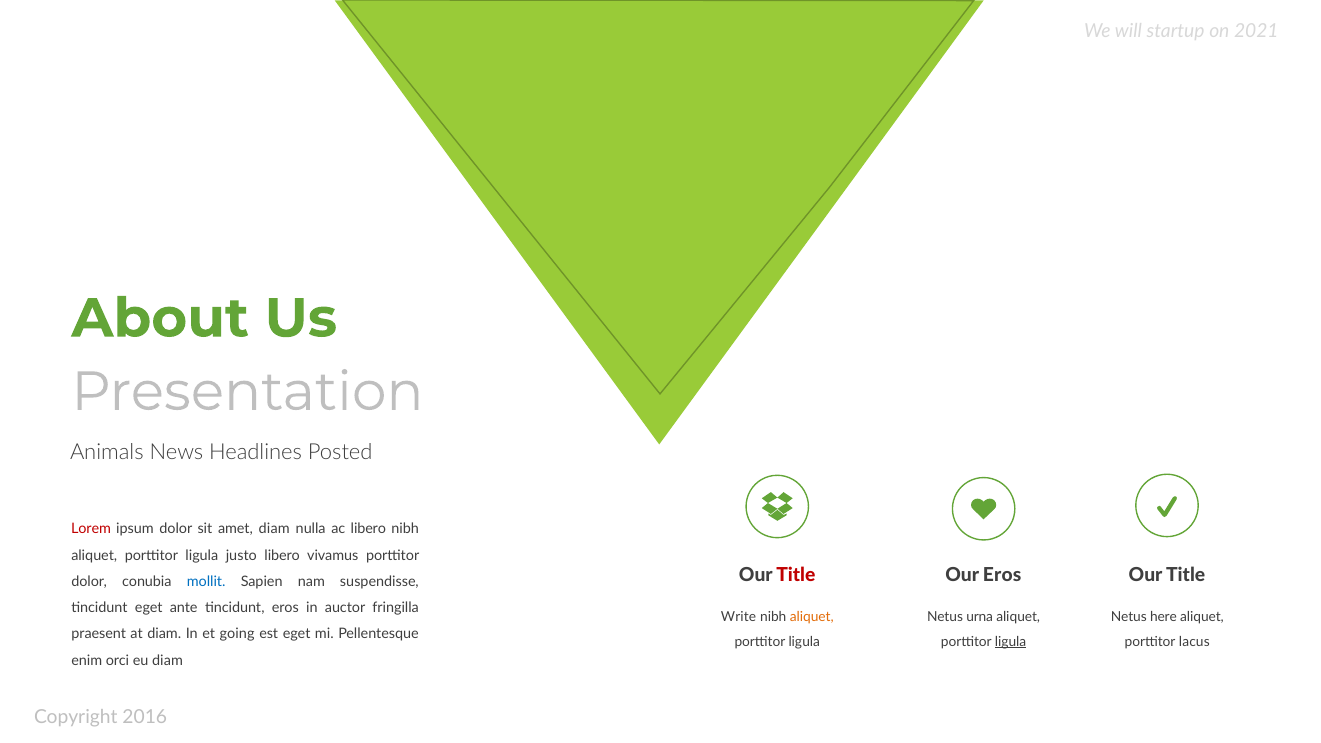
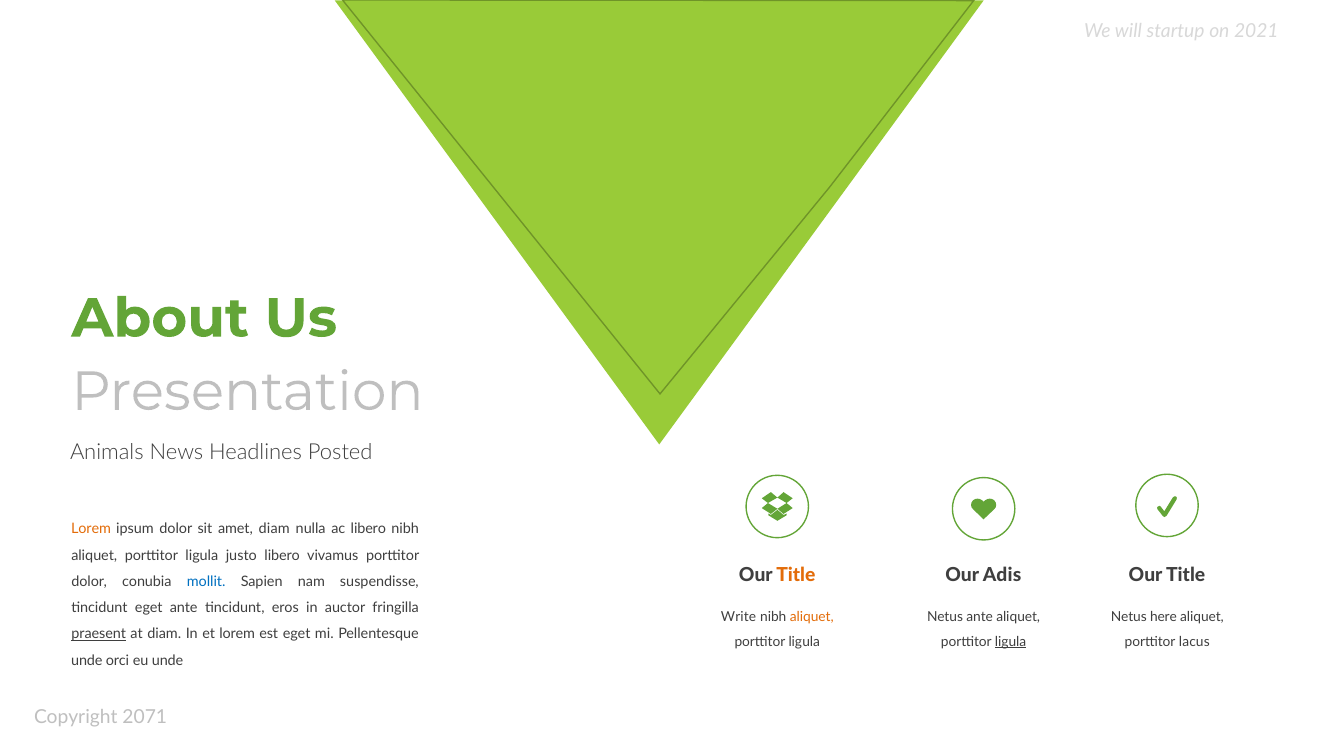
Lorem at (91, 529) colour: red -> orange
Title at (796, 575) colour: red -> orange
Our Eros: Eros -> Adis
Netus urna: urna -> ante
praesent underline: none -> present
et going: going -> lorem
enim at (87, 661): enim -> unde
eu diam: diam -> unde
2016: 2016 -> 2071
